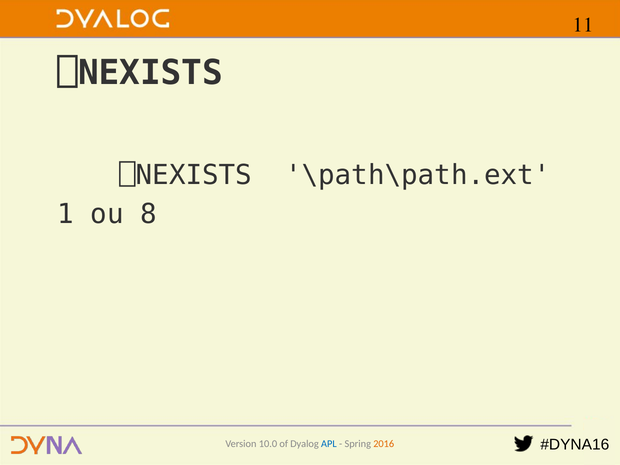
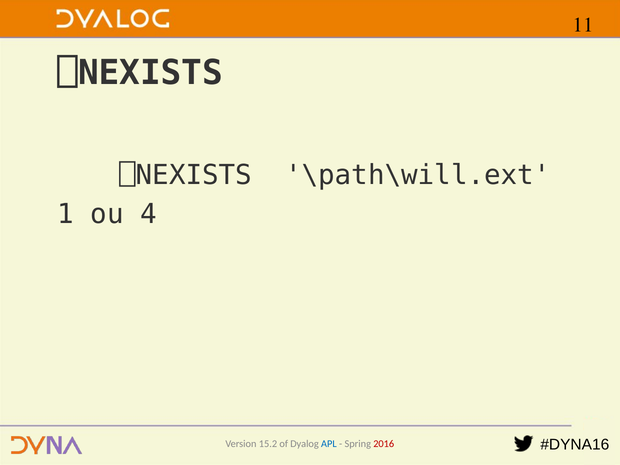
\path\path.ext: \path\path.ext -> \path\will.ext
8: 8 -> 4
10.0: 10.0 -> 15.2
2016 colour: orange -> red
